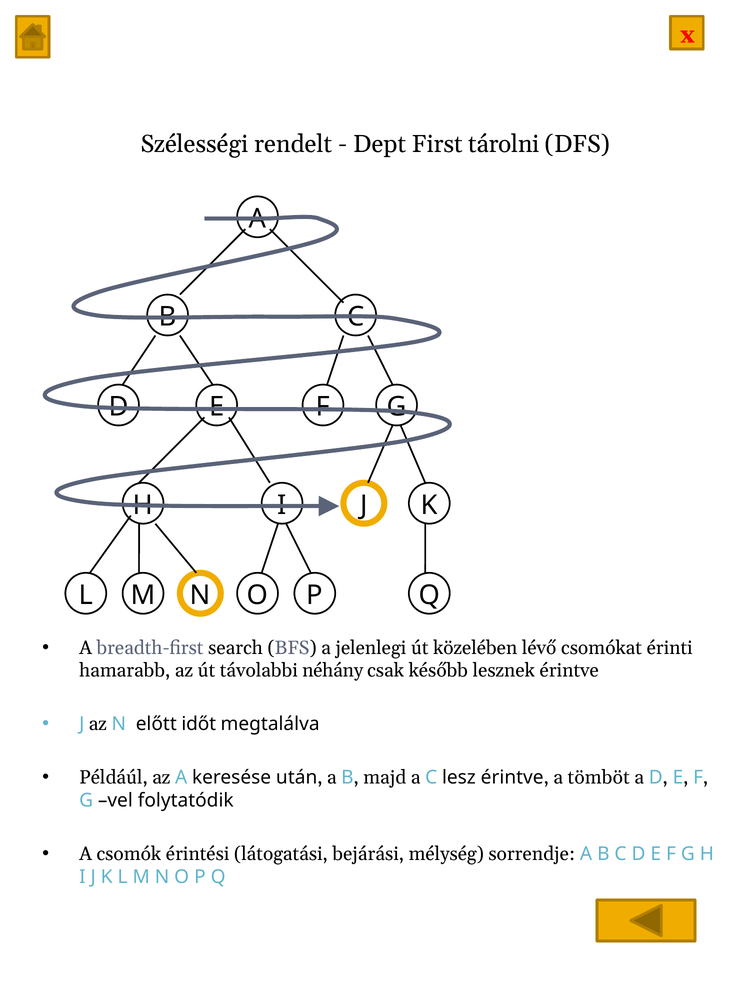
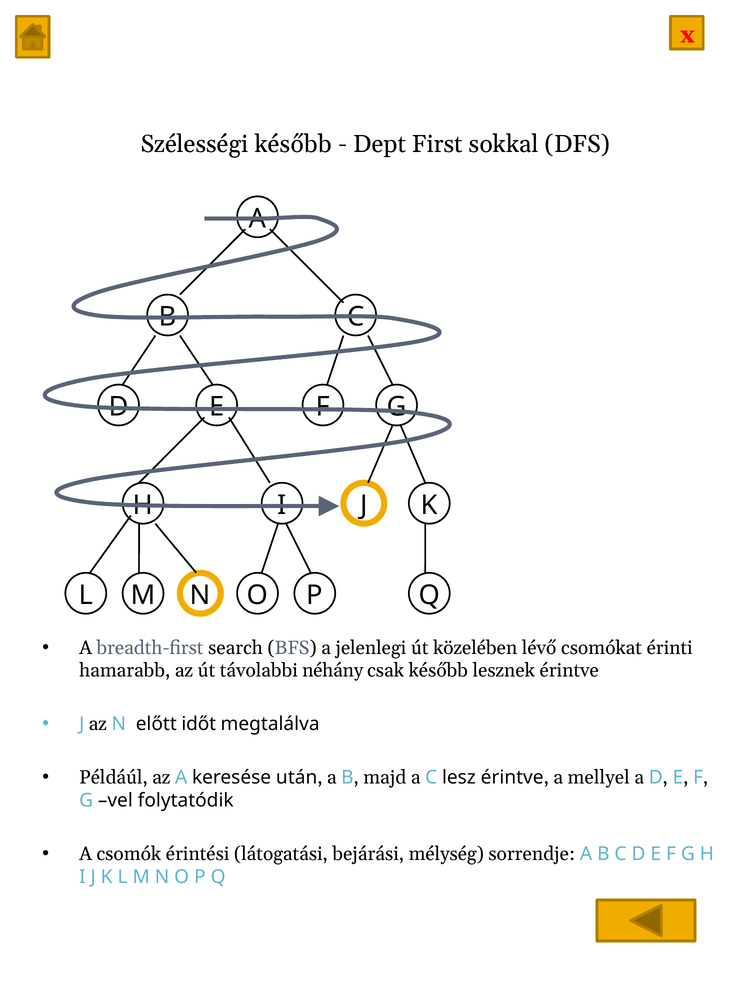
Szélességi rendelt: rendelt -> később
tárolni: tárolni -> sokkal
tömböt: tömböt -> mellyel
